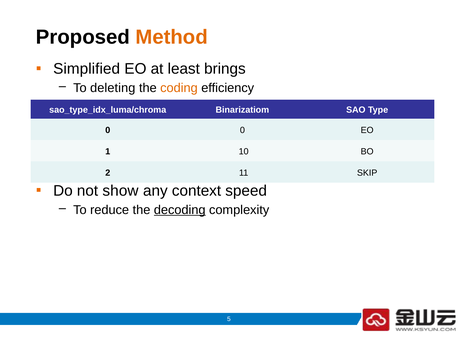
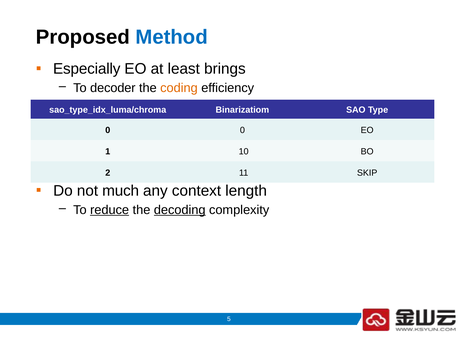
Method colour: orange -> blue
Simplified: Simplified -> Especially
deleting: deleting -> decoder
show: show -> much
speed: speed -> length
reduce underline: none -> present
